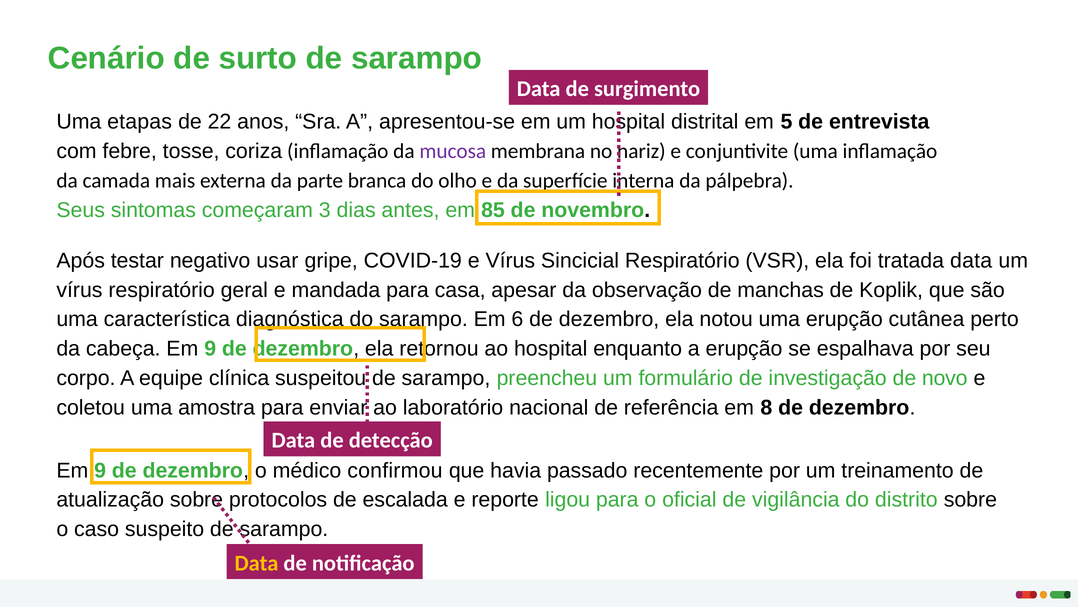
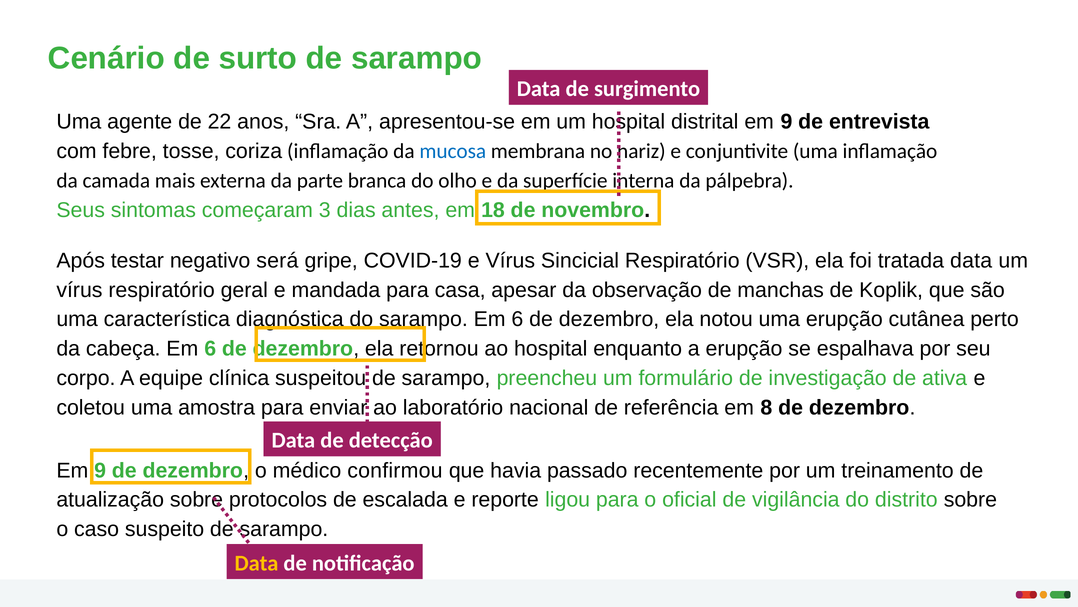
etapas: etapas -> agente
distrital em 5: 5 -> 9
mucosa colour: purple -> blue
85: 85 -> 18
usar: usar -> será
cabeça Em 9: 9 -> 6
novo: novo -> ativa
